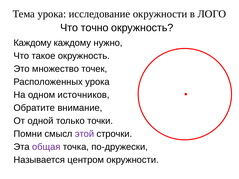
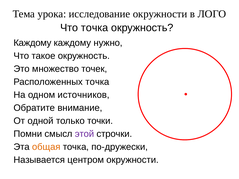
Что точно: точно -> точка
Расположенных урока: урока -> точка
общая colour: purple -> orange
